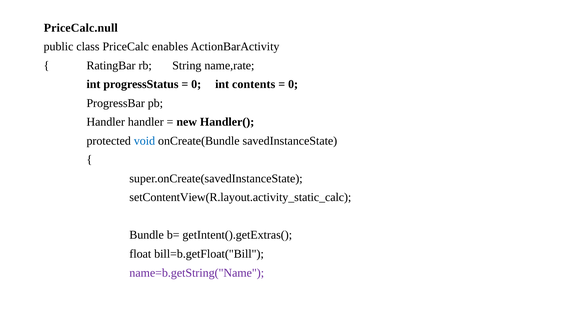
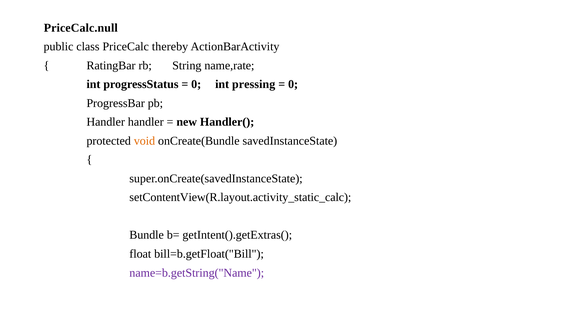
enables: enables -> thereby
contents: contents -> pressing
void colour: blue -> orange
